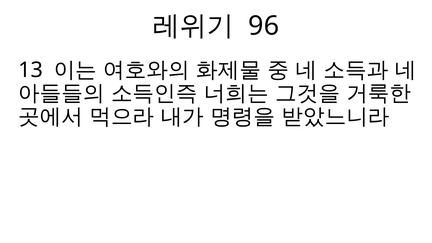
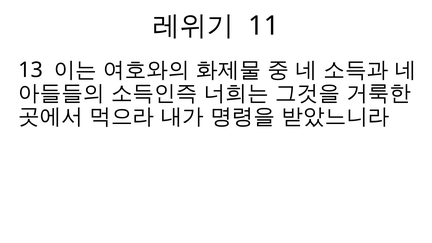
96: 96 -> 11
